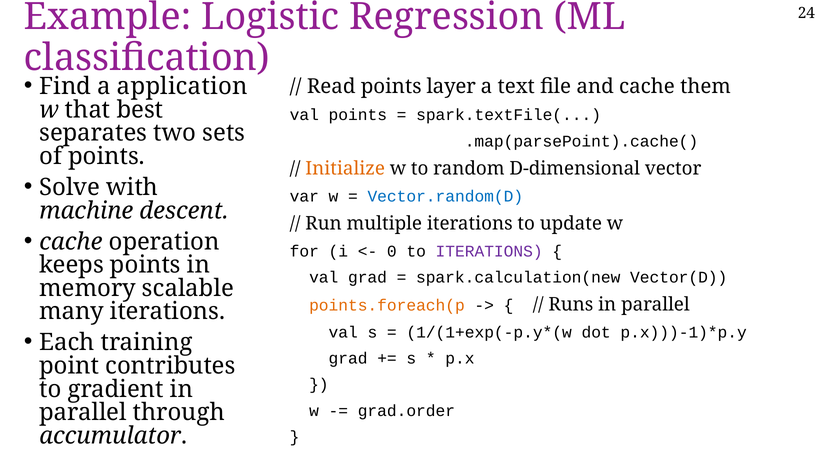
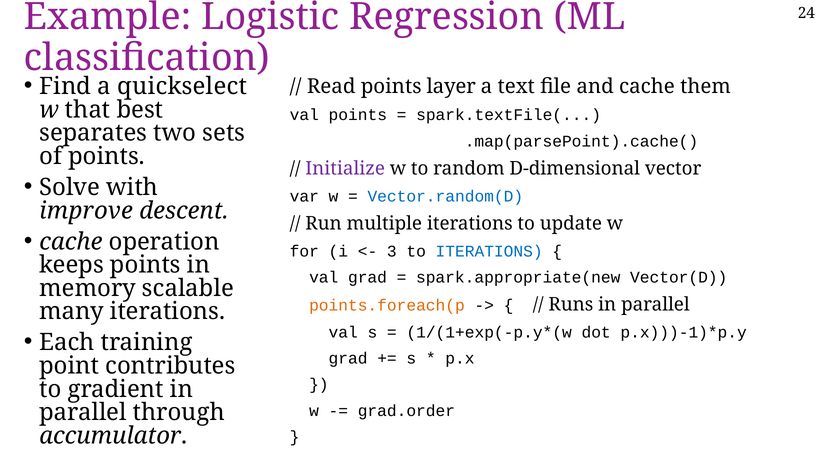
application: application -> quickselect
Initialize colour: orange -> purple
machine: machine -> improve
0: 0 -> 3
ITERATIONS at (489, 251) colour: purple -> blue
spark.calculation(new: spark.calculation(new -> spark.appropriate(new
